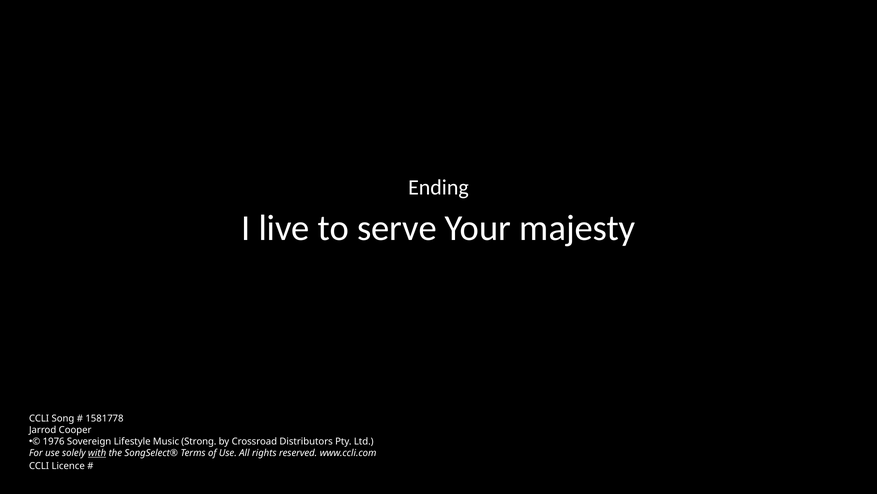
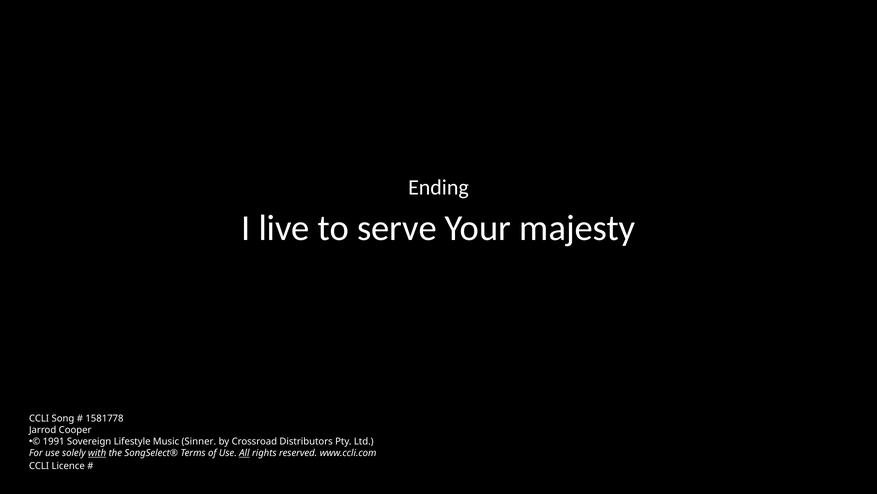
1976: 1976 -> 1991
Strong: Strong -> Sinner
All underline: none -> present
